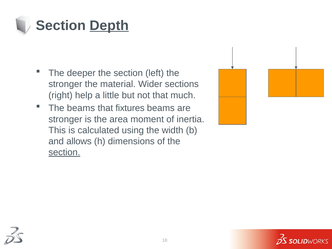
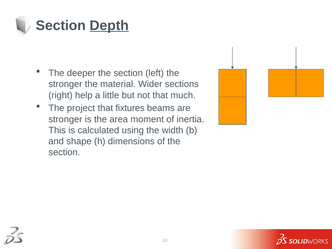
The beams: beams -> project
allows: allows -> shape
section at (64, 152) underline: present -> none
